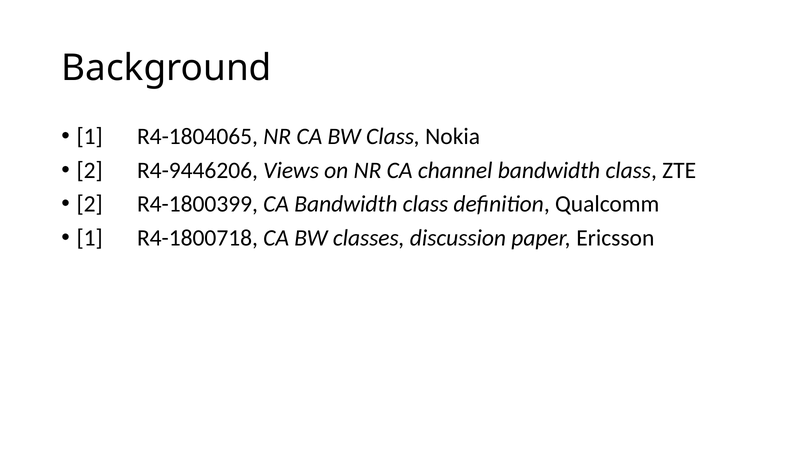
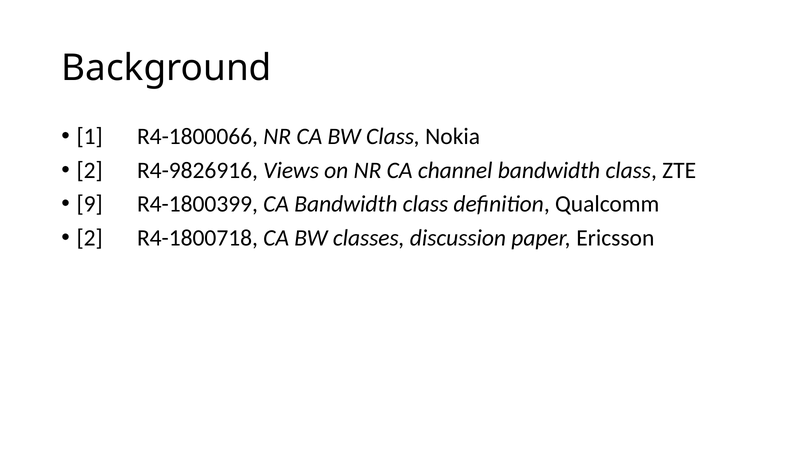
R4-1804065: R4-1804065 -> R4-1800066
R4-9446206: R4-9446206 -> R4-9826916
2 at (90, 204): 2 -> 9
1 at (90, 238): 1 -> 2
